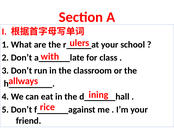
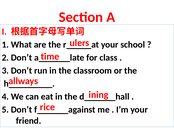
with: with -> time
